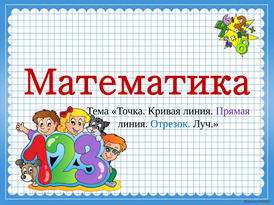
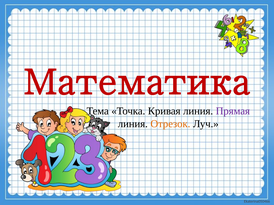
Отрезок colour: blue -> orange
